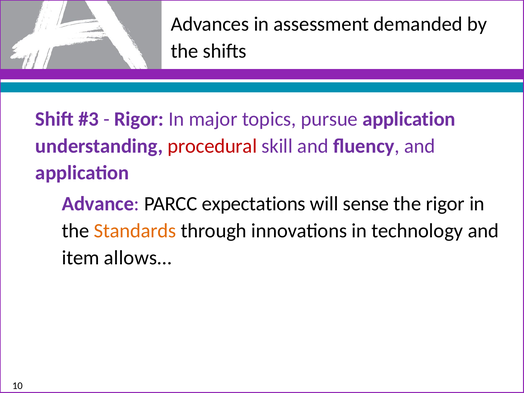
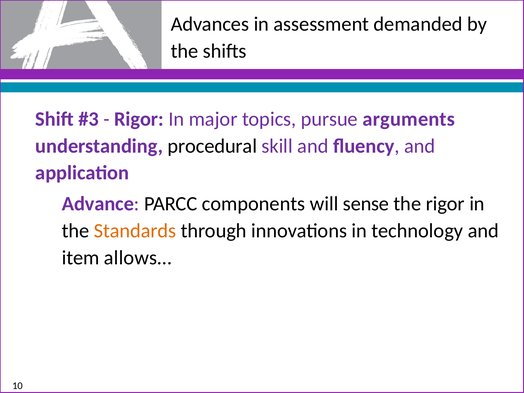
pursue application: application -> arguments
procedural colour: red -> black
expectations: expectations -> components
